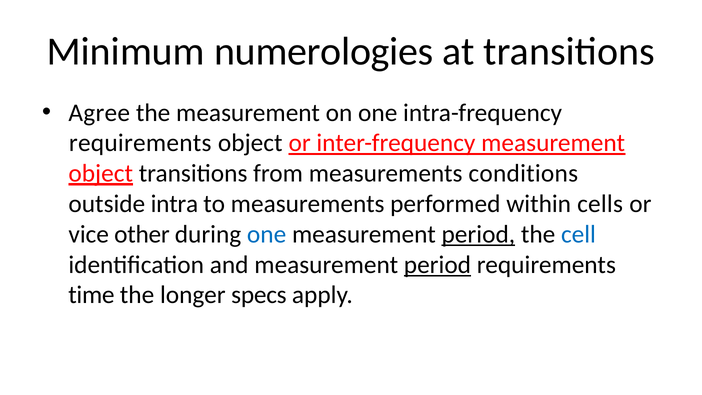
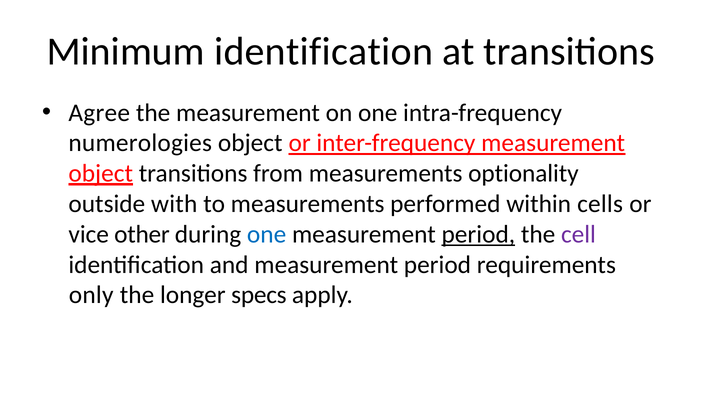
Minimum numerologies: numerologies -> identification
requirements at (140, 143): requirements -> numerologies
conditions: conditions -> optionality
intra: intra -> with
cell colour: blue -> purple
period at (437, 265) underline: present -> none
time: time -> only
